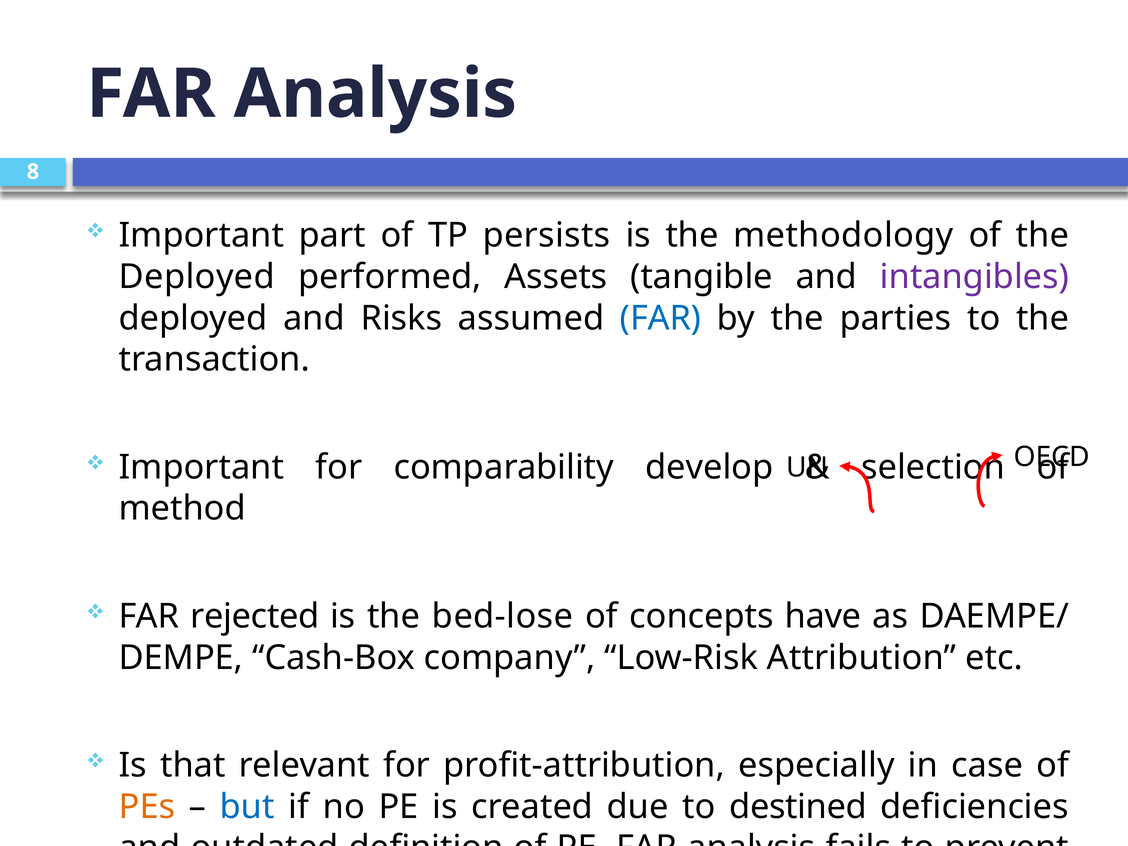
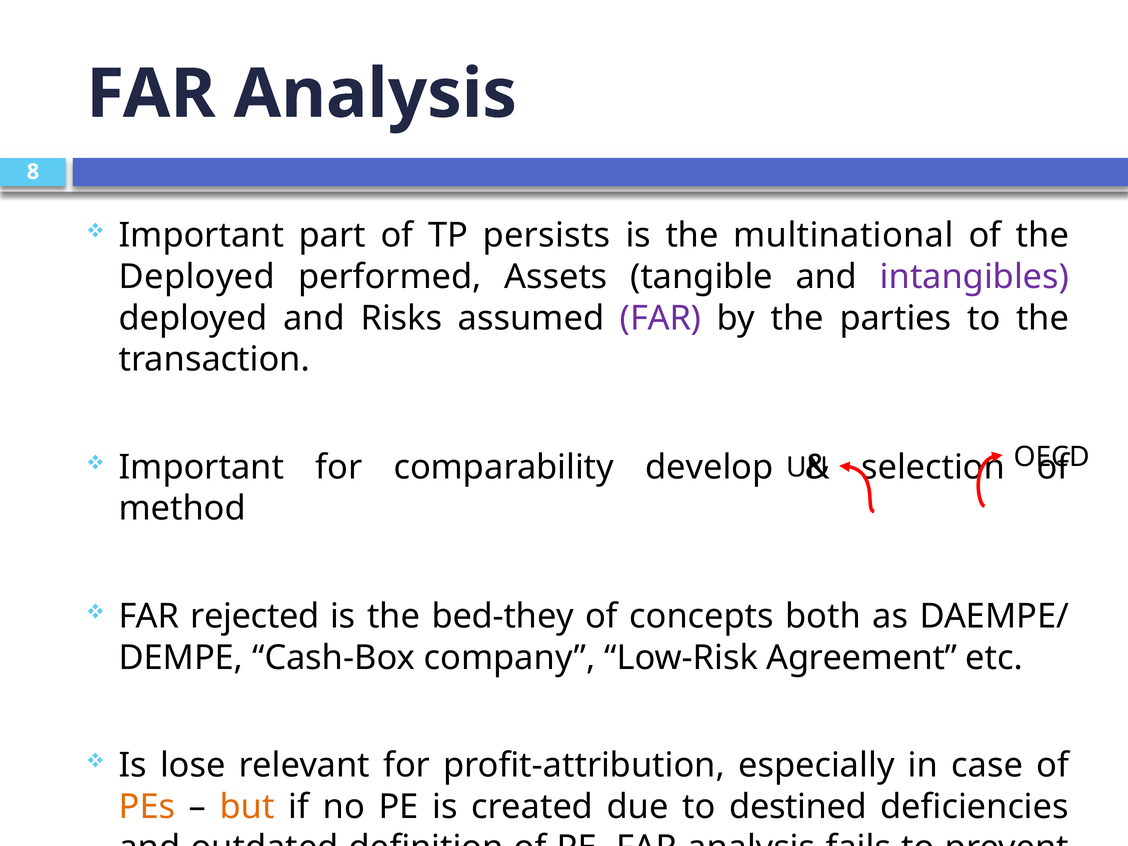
methodology: methodology -> multinational
FAR at (661, 318) colour: blue -> purple
bed-lose: bed-lose -> bed-they
have: have -> both
Attribution: Attribution -> Agreement
that: that -> lose
but colour: blue -> orange
